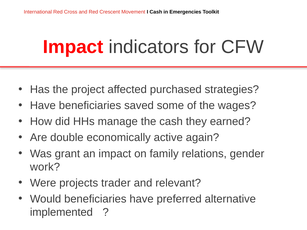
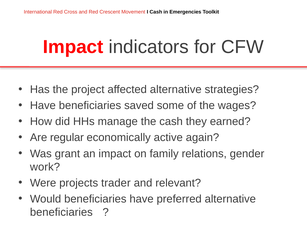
affected purchased: purchased -> alternative
double: double -> regular
implemented at (61, 212): implemented -> beneficiaries
